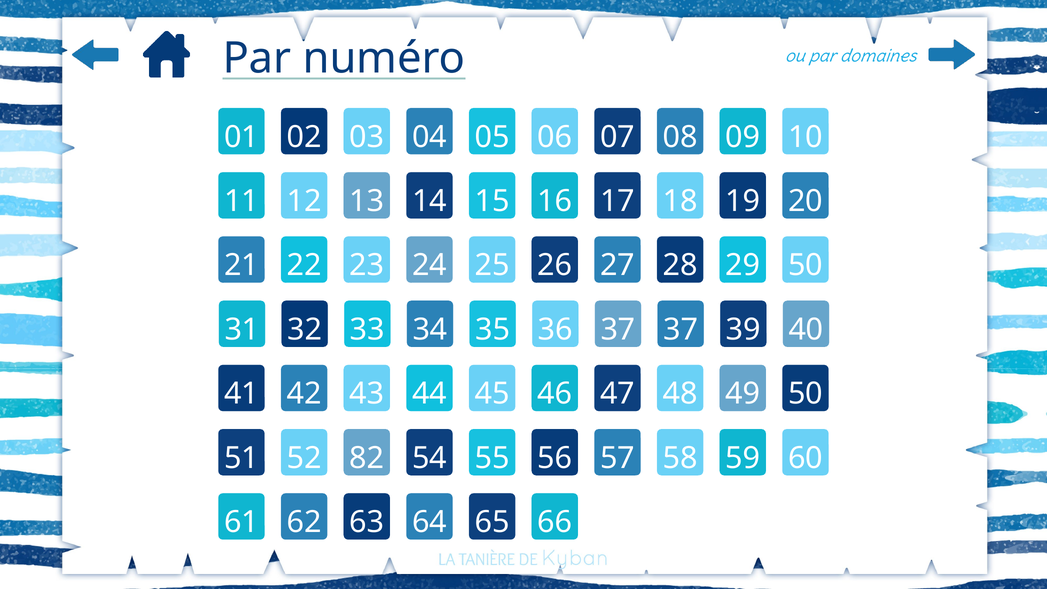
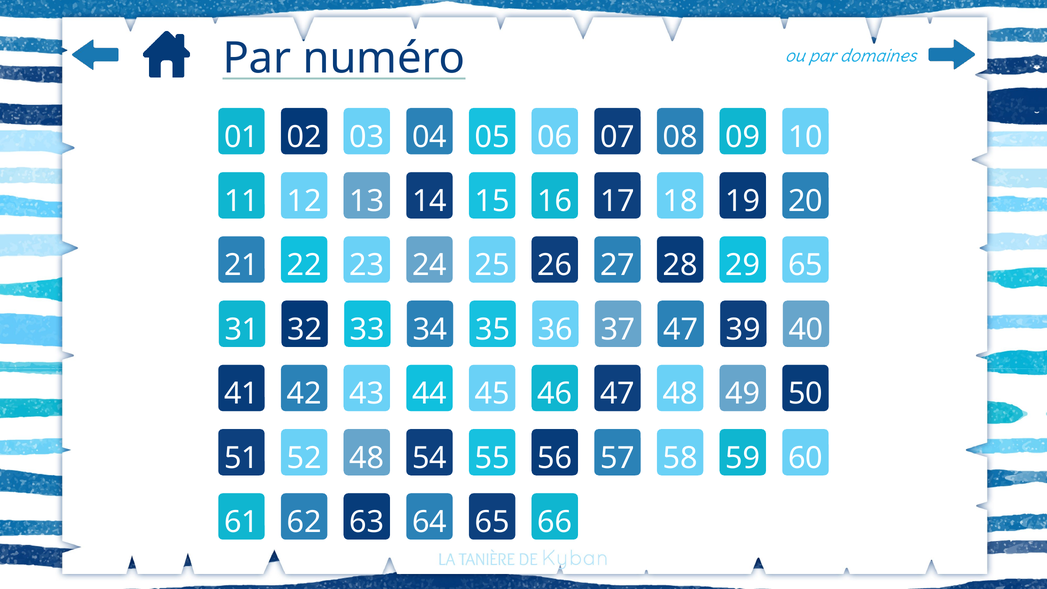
29 50: 50 -> 65
37 37: 37 -> 47
52 82: 82 -> 48
